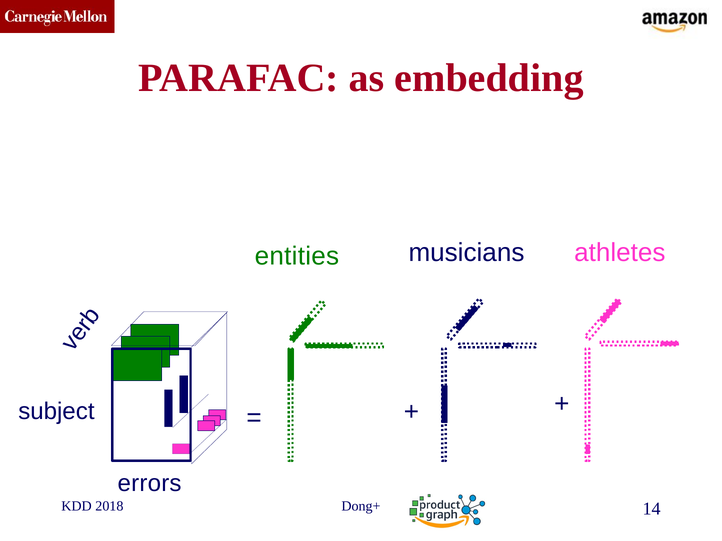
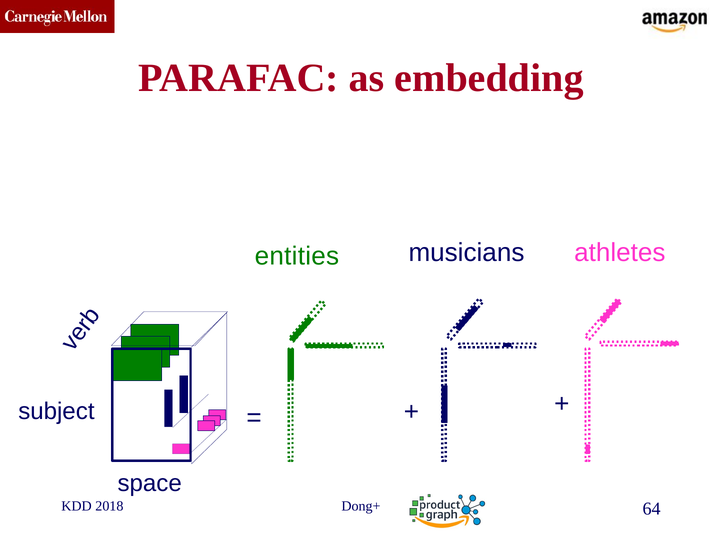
errors: errors -> space
14: 14 -> 64
